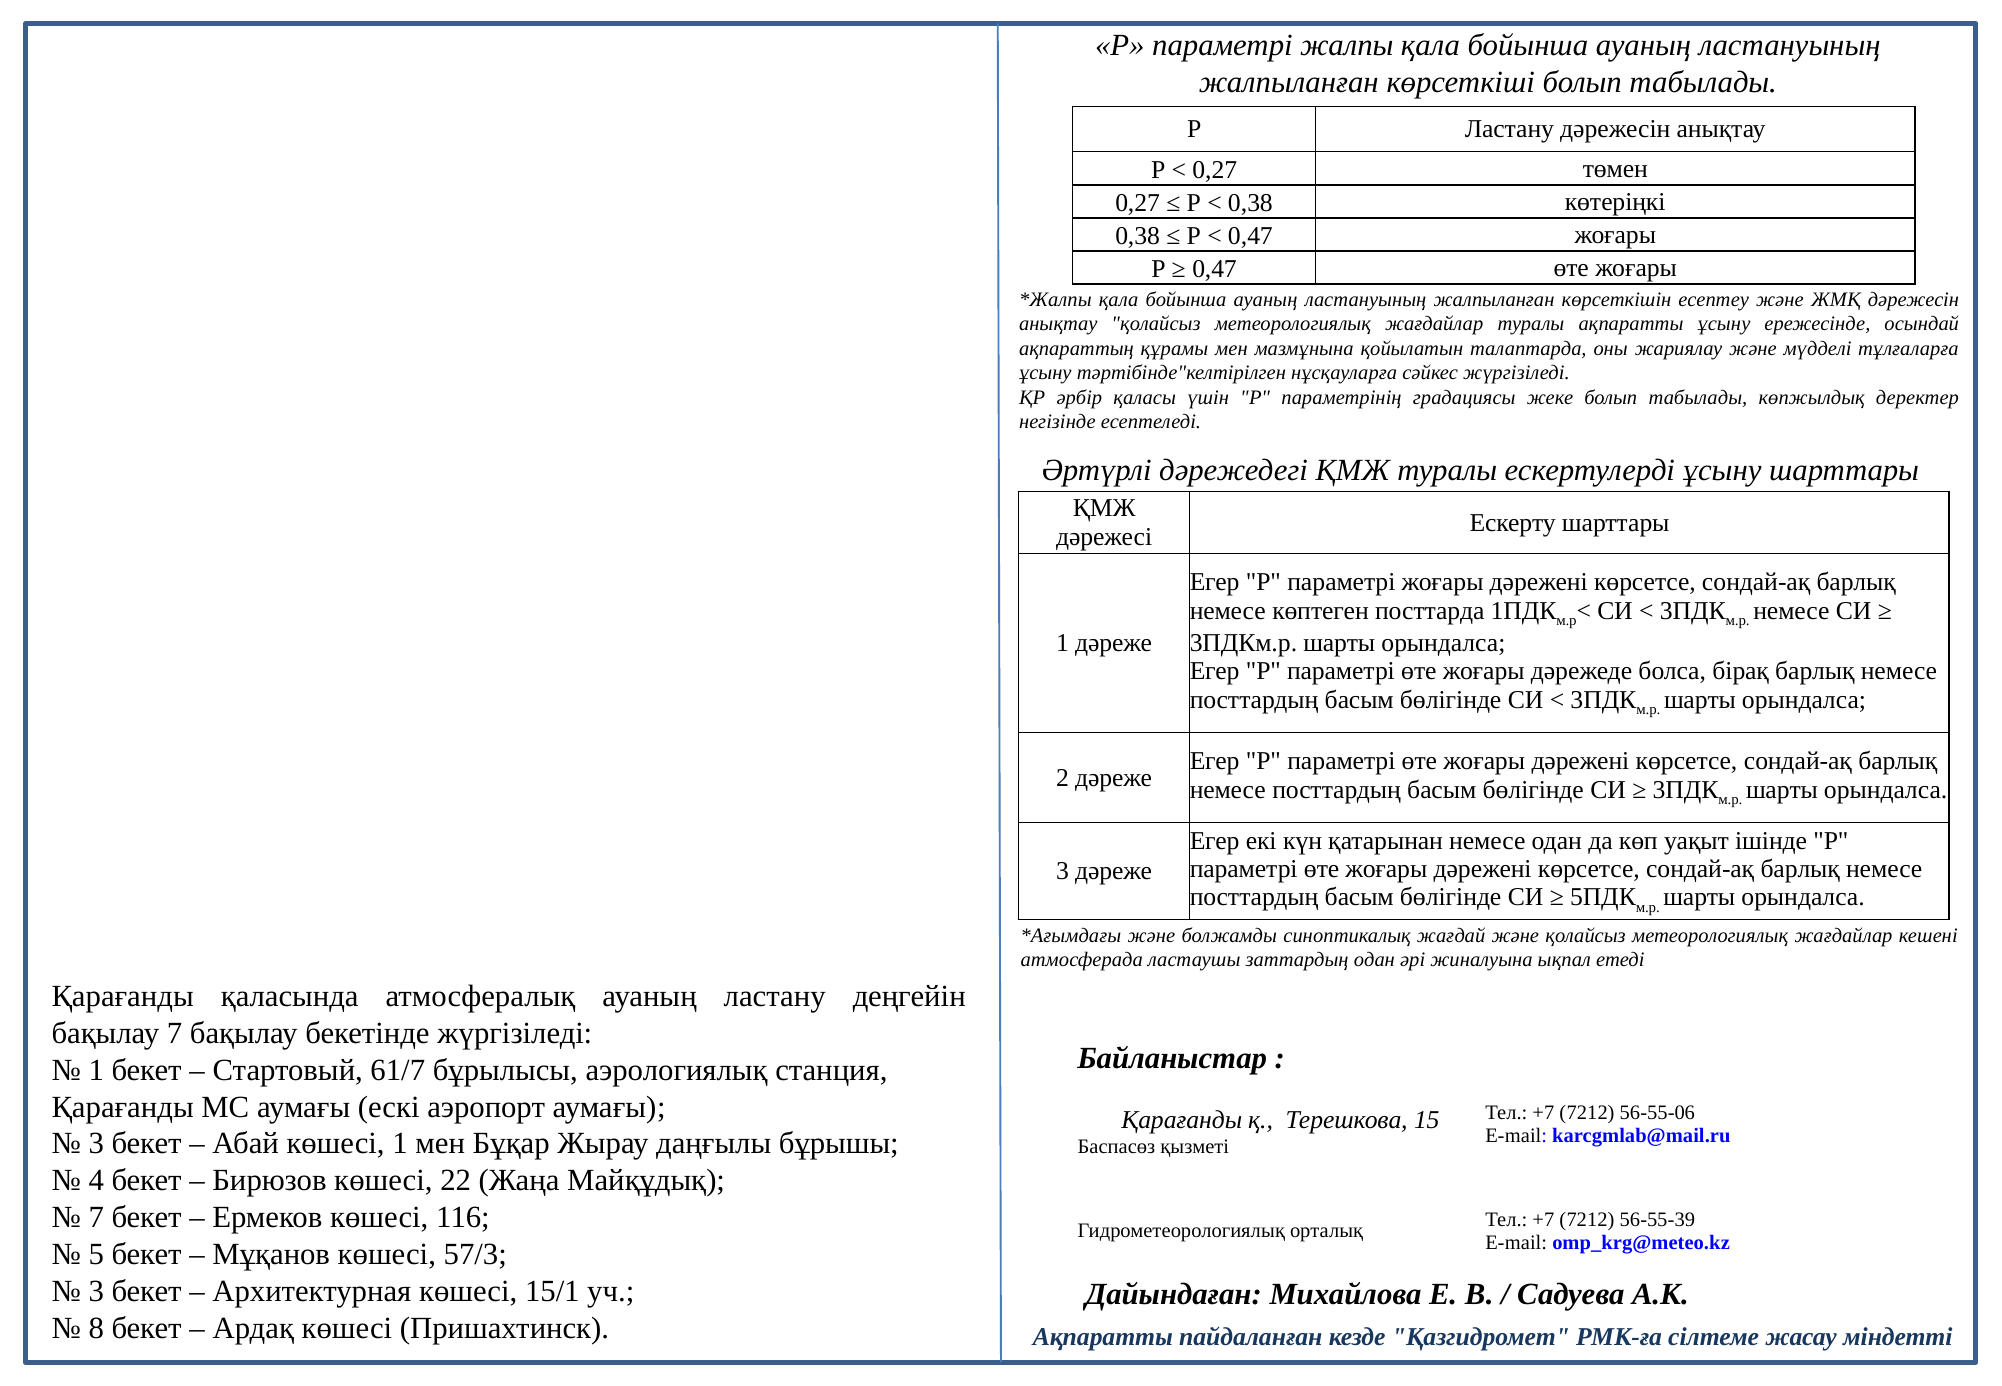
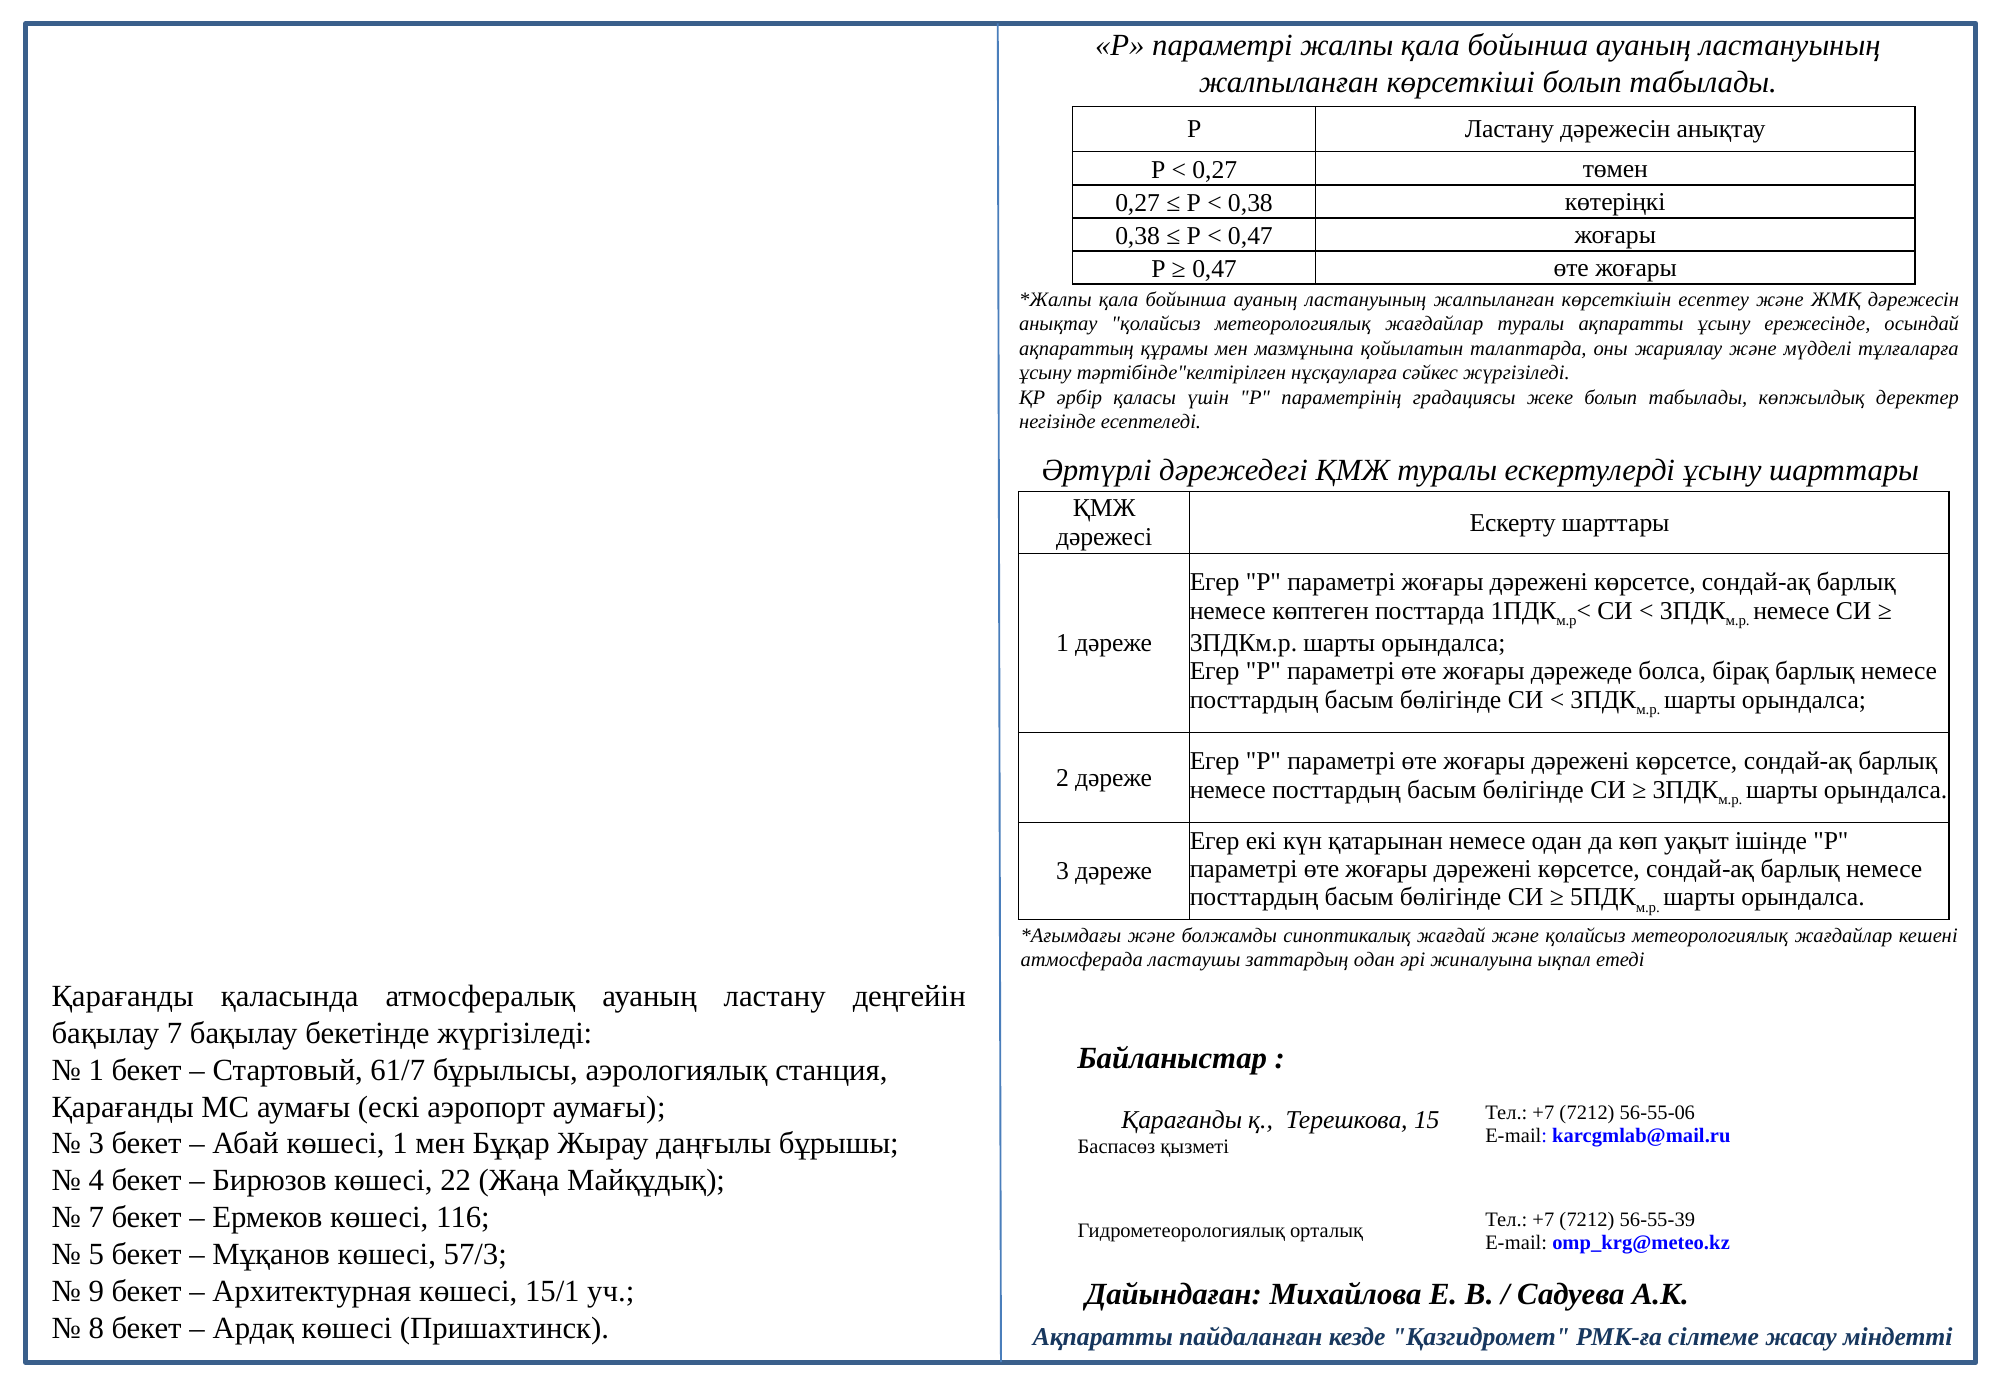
3 at (96, 1292): 3 -> 9
